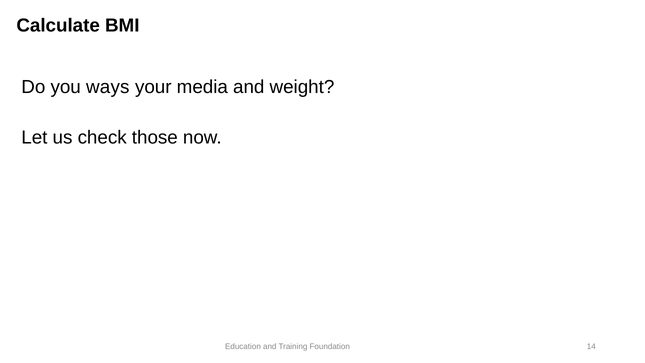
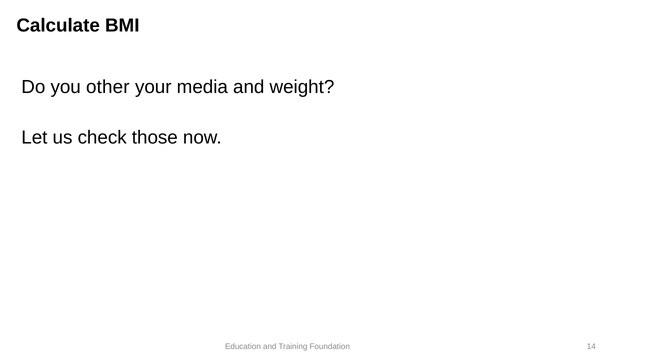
ways: ways -> other
